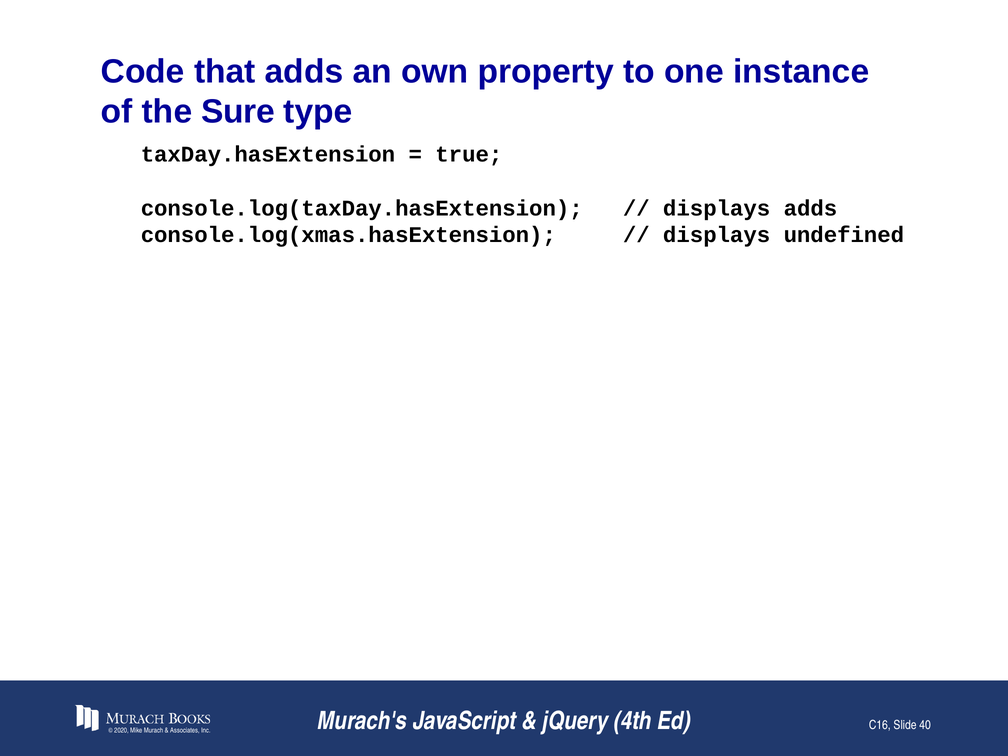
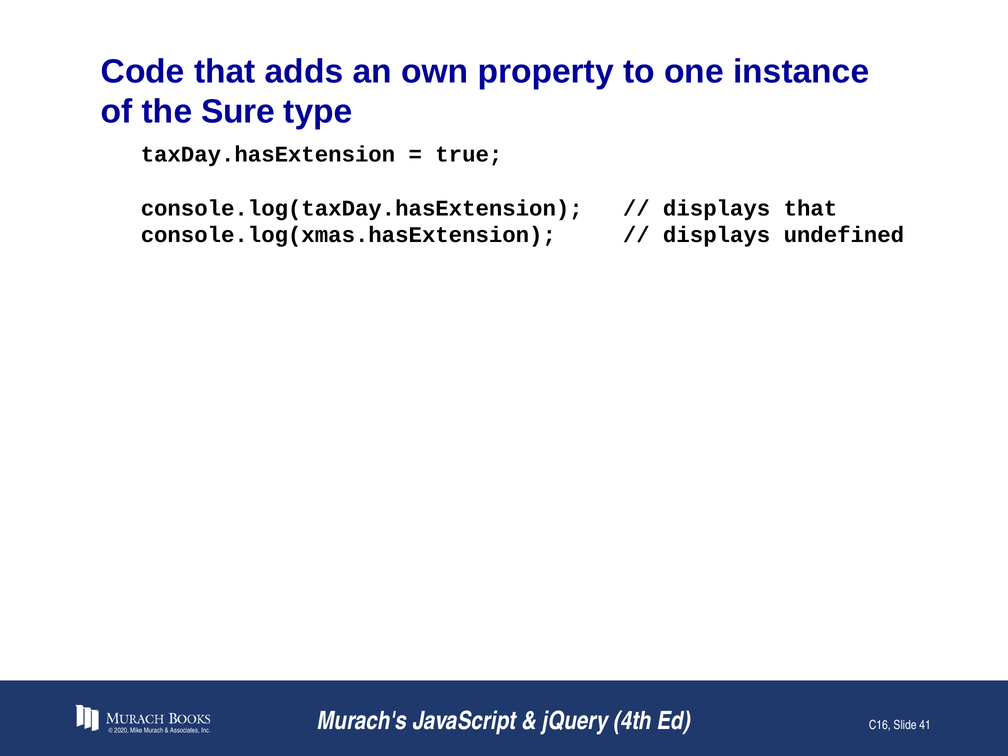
displays adds: adds -> that
40: 40 -> 41
